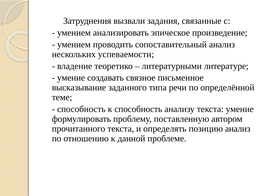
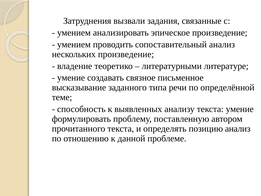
нескольких успеваемости: успеваемости -> произведение
к способность: способность -> выявленных
